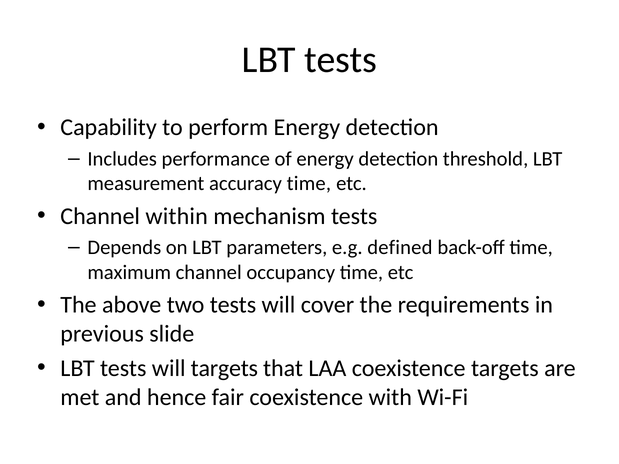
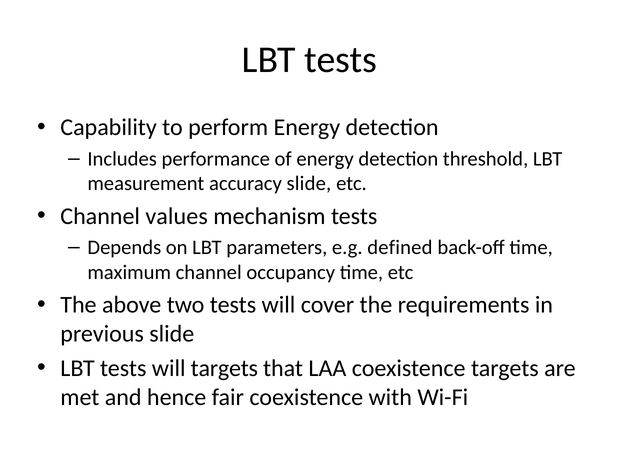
accuracy time: time -> slide
within: within -> values
